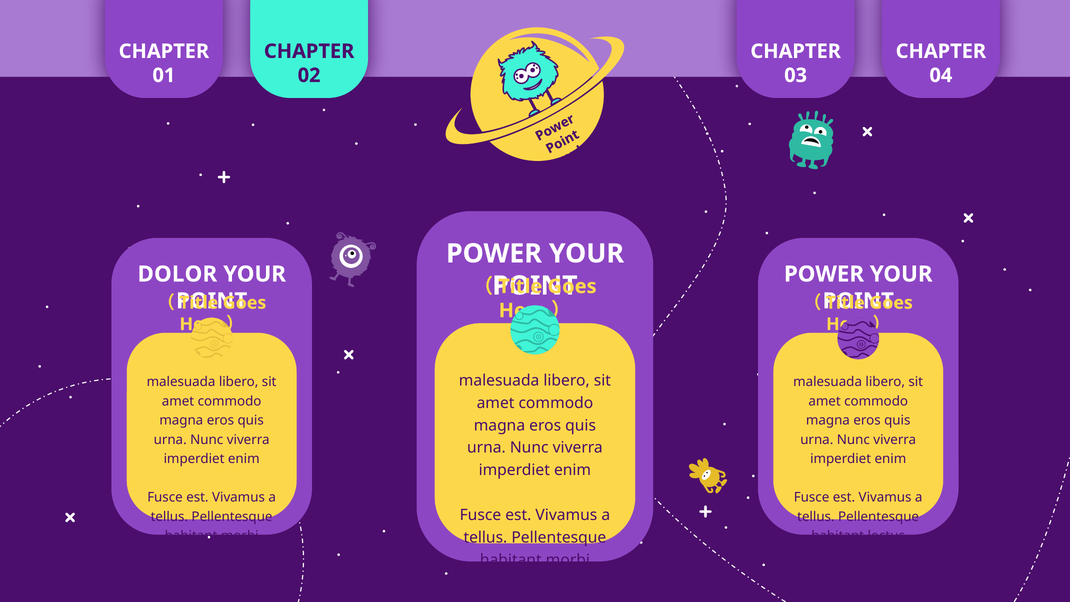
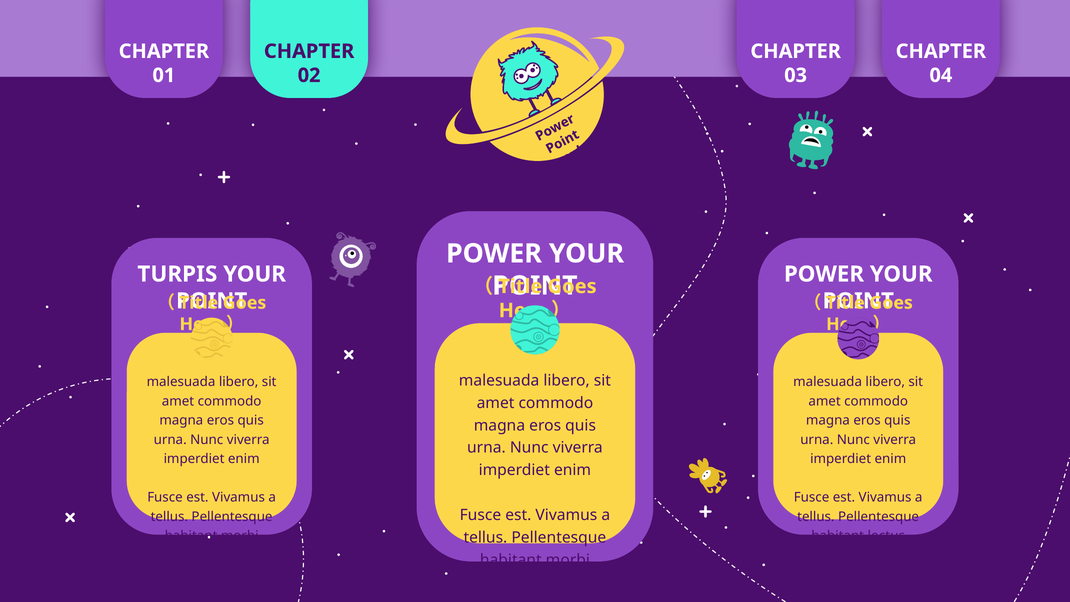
DOLOR: DOLOR -> TURPIS
